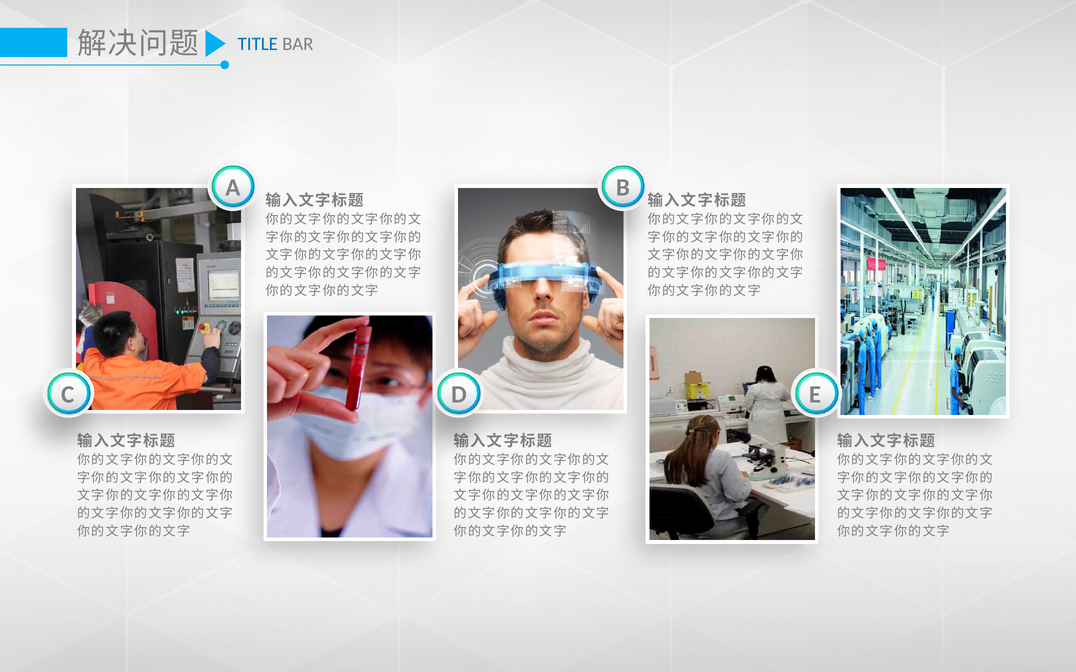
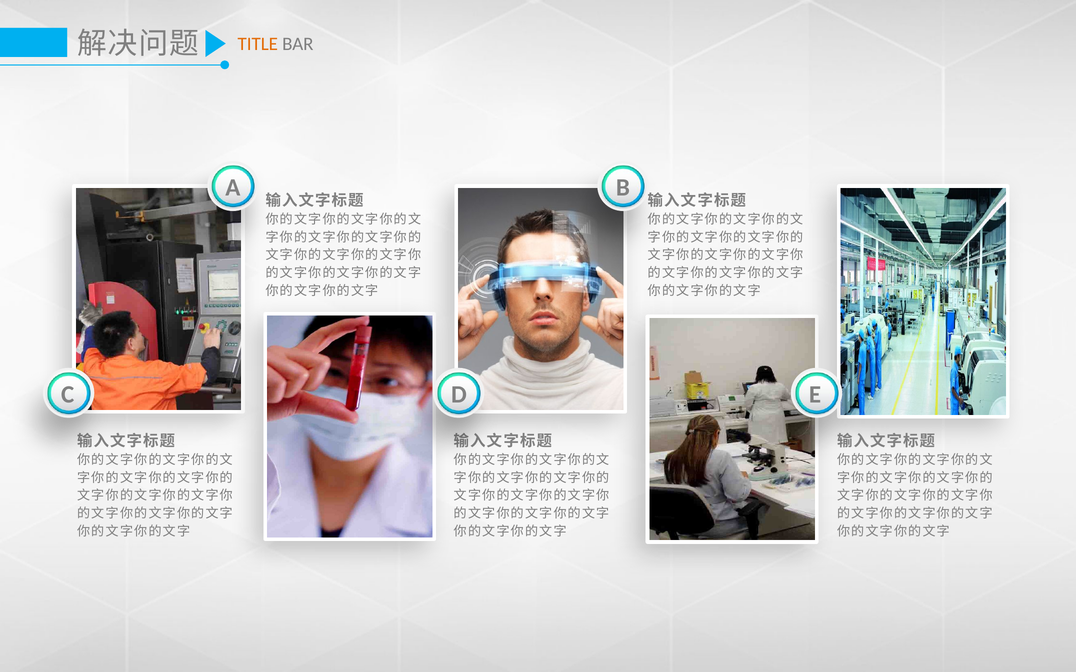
TITLE colour: blue -> orange
